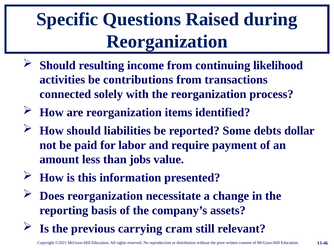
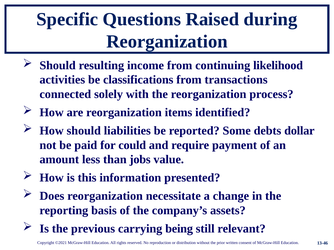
contributions: contributions -> classifications
labor: labor -> could
cram: cram -> being
